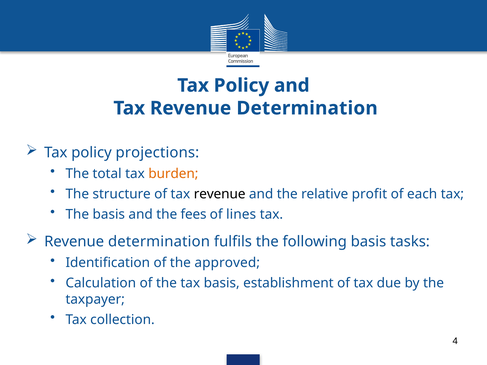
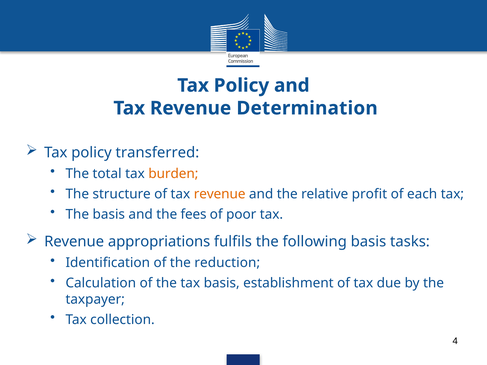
projections: projections -> transferred
revenue at (220, 194) colour: black -> orange
lines: lines -> poor
determination at (159, 242): determination -> appropriations
approved: approved -> reduction
